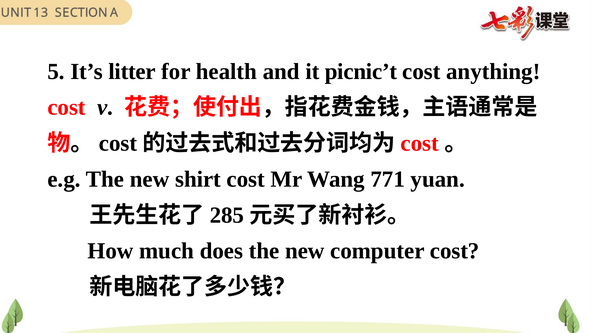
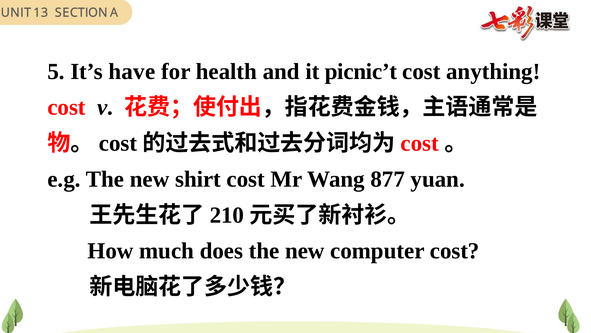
litter: litter -> have
771: 771 -> 877
285: 285 -> 210
